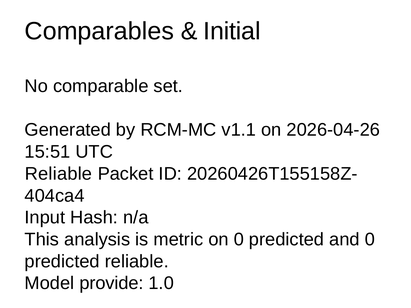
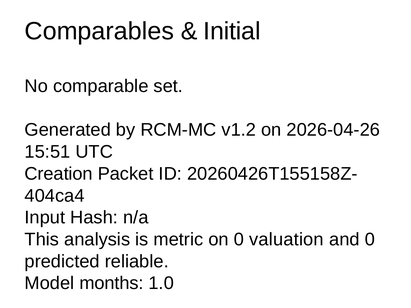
v1.1: v1.1 -> v1.2
Reliable at (59, 174): Reliable -> Creation
on 0 predicted: predicted -> valuation
provide: provide -> months
